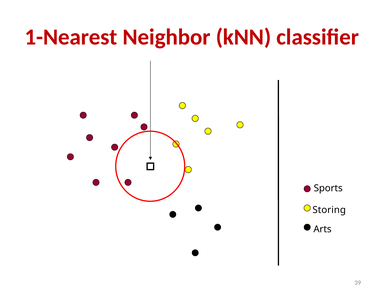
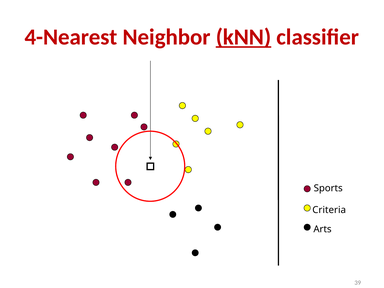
1-Nearest: 1-Nearest -> 4-Nearest
kNN underline: none -> present
Storing: Storing -> Criteria
